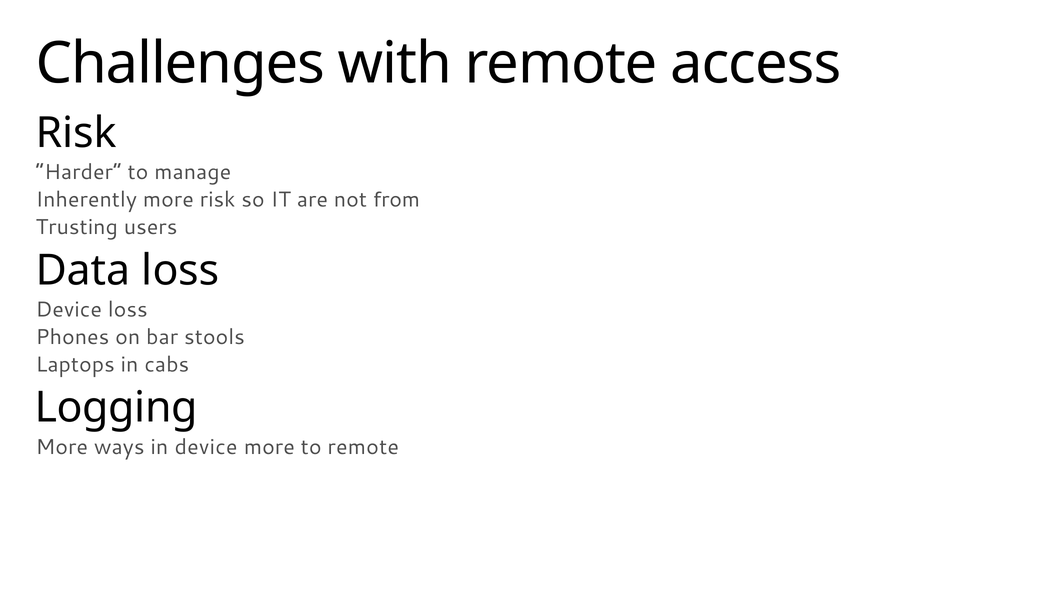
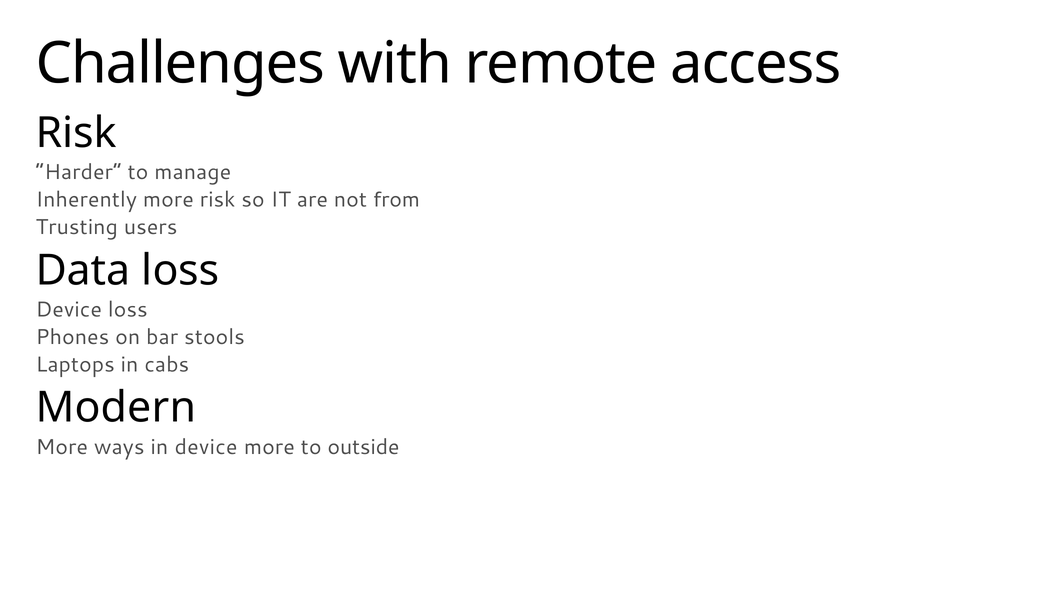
Logging: Logging -> Modern
to remote: remote -> outside
